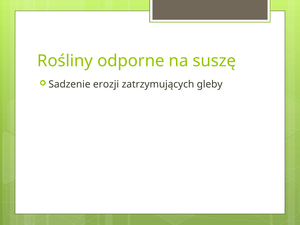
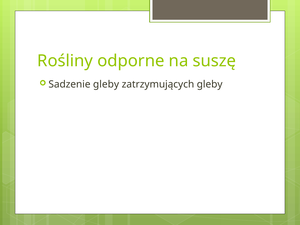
Sadzenie erozji: erozji -> gleby
